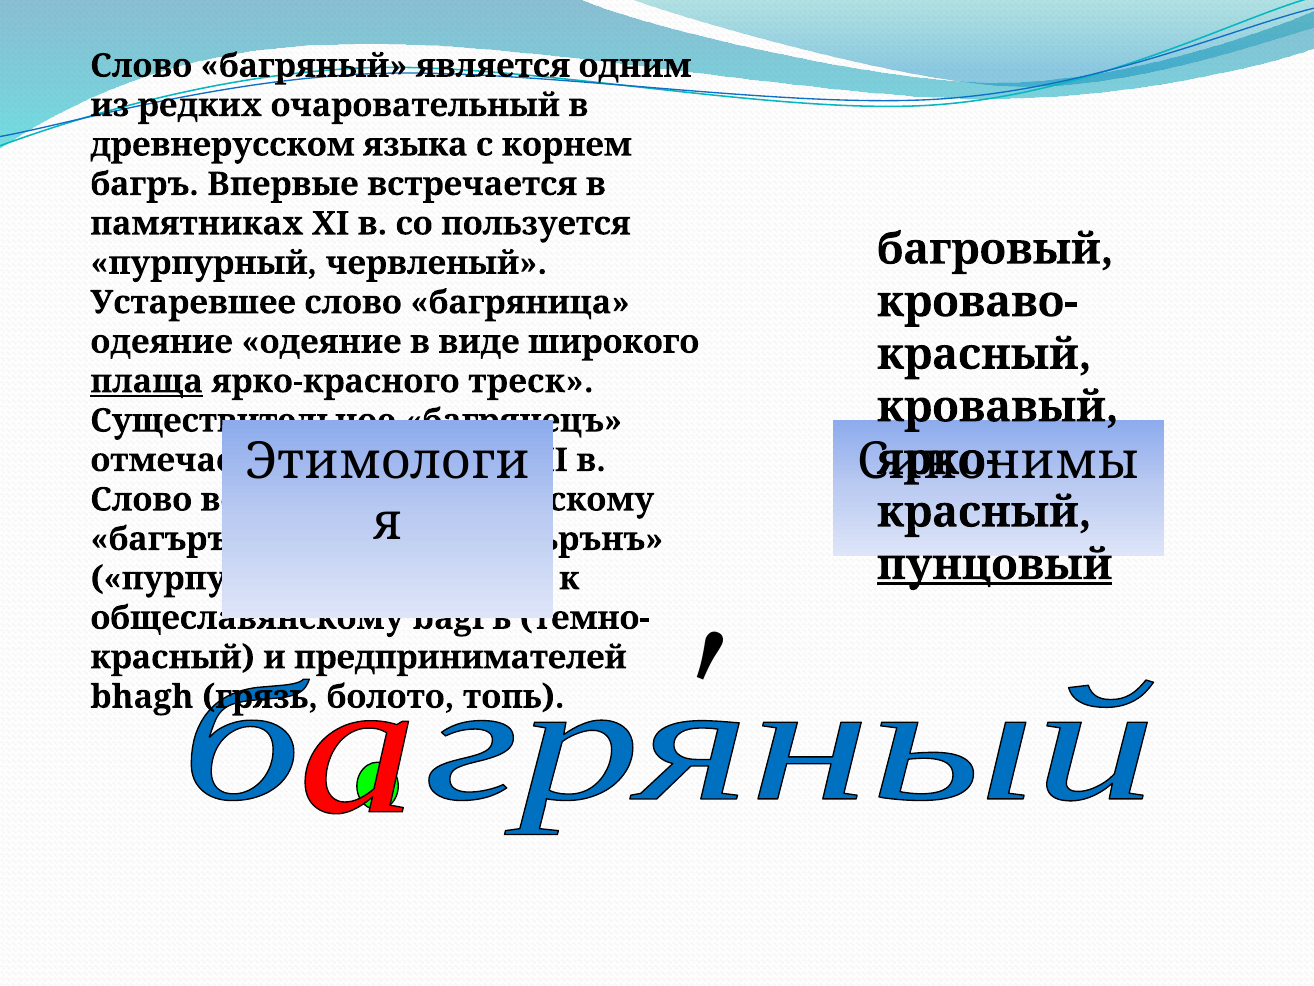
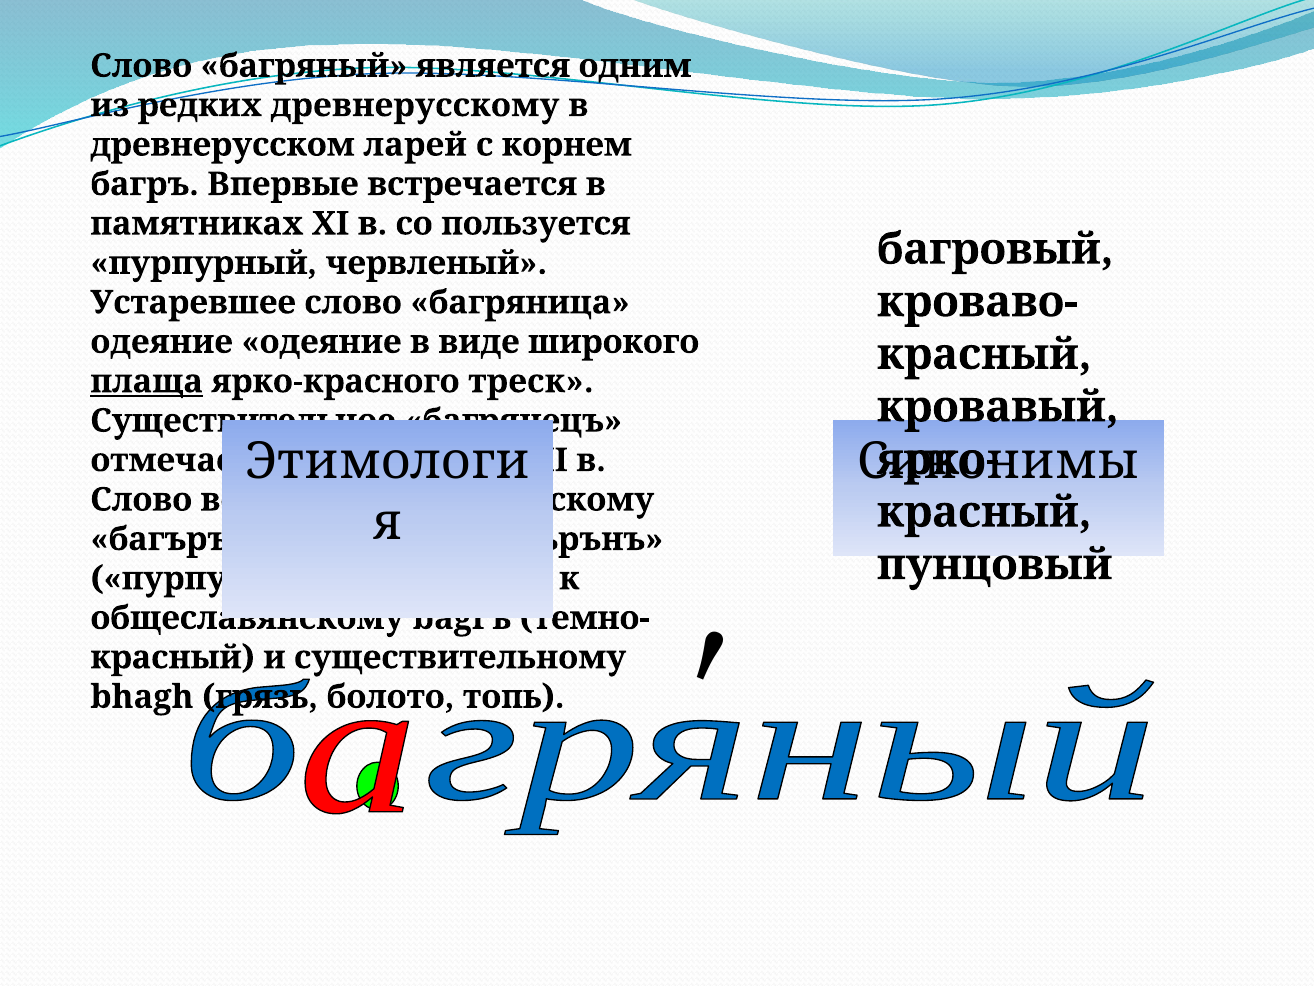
очаровательный: очаровательный -> древнерусскому
языка: языка -> ларей
пунцовый underline: present -> none
предпринимателей: предпринимателей -> существительному
